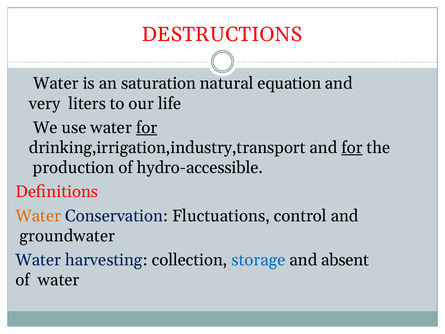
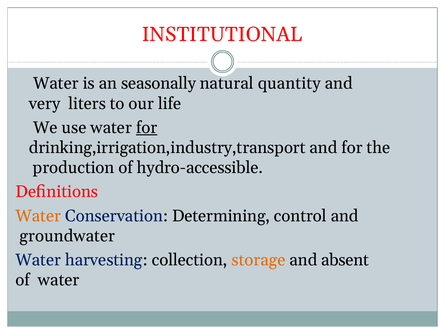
DESTRUCTIONS: DESTRUCTIONS -> INSTITUTIONAL
saturation: saturation -> seasonally
equation: equation -> quantity
for at (352, 148) underline: present -> none
Fluctuations: Fluctuations -> Determining
storage colour: blue -> orange
